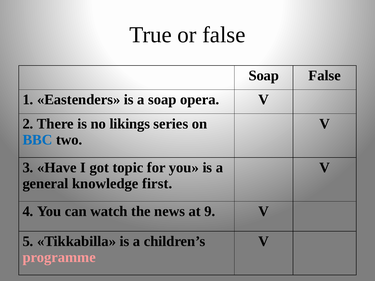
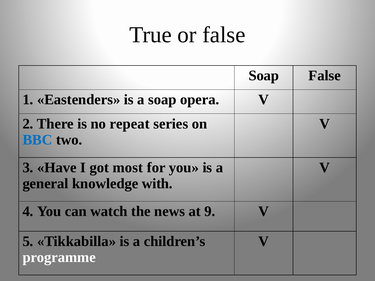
likings: likings -> repeat
topic: topic -> most
first: first -> with
programme colour: pink -> white
